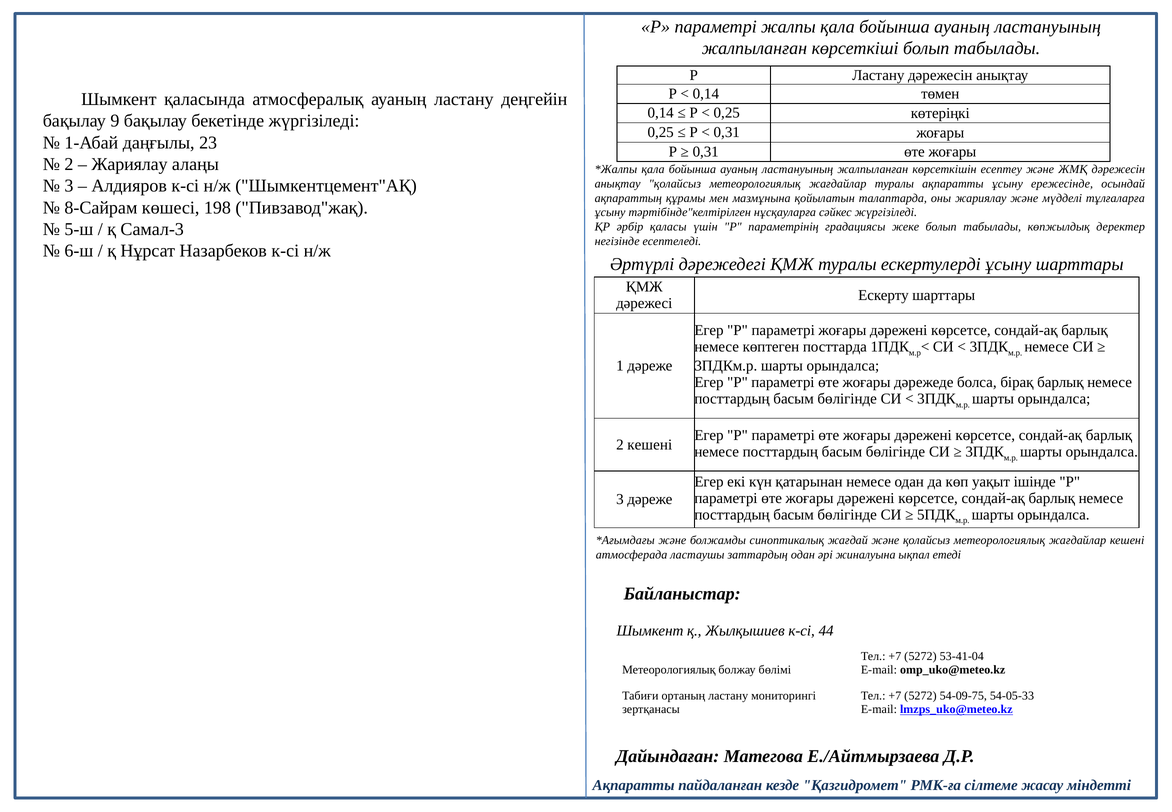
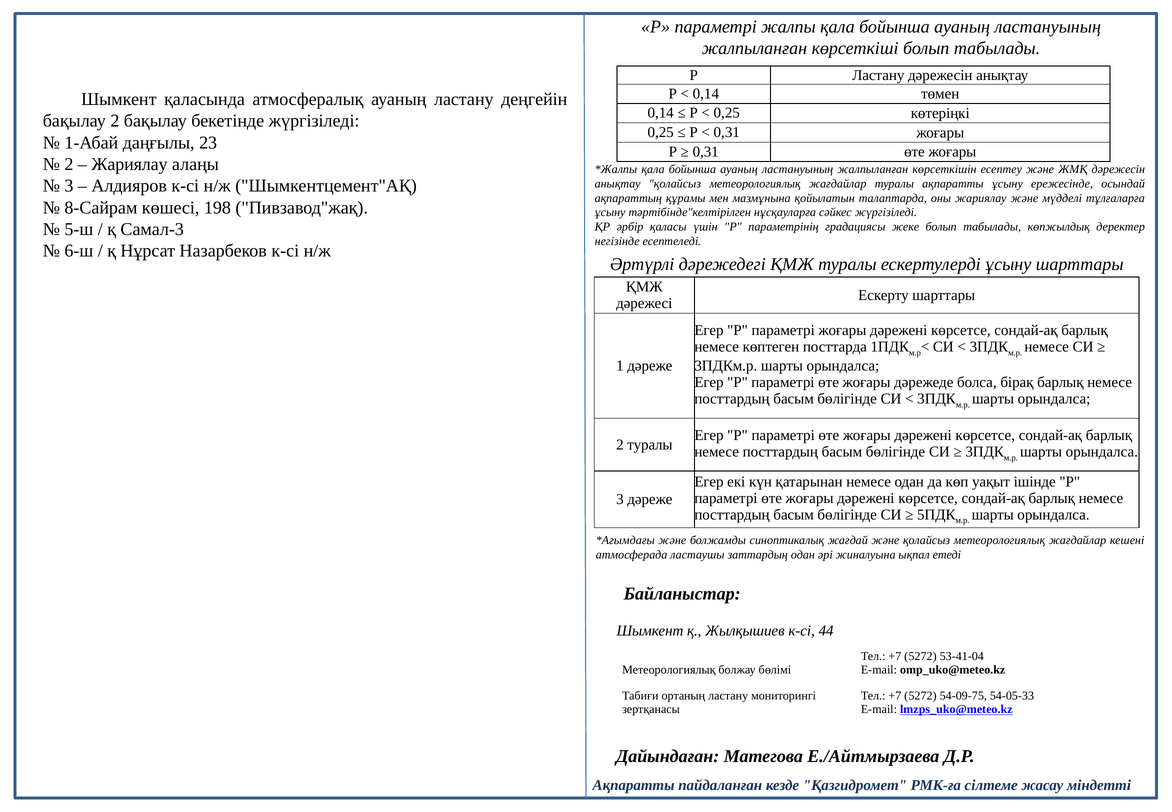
бақылау 9: 9 -> 2
2 кешені: кешені -> туралы
